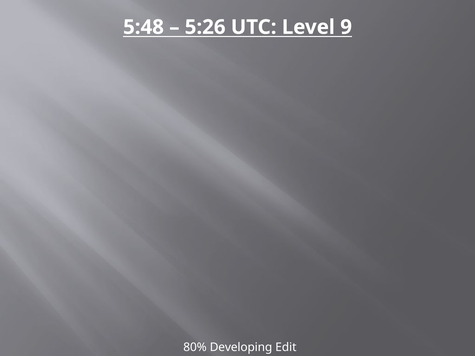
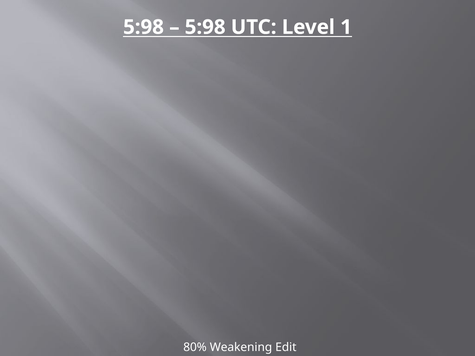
5:48 at (144, 27): 5:48 -> 5:98
5:26 at (205, 27): 5:26 -> 5:98
9: 9 -> 1
Developing: Developing -> Weakening
